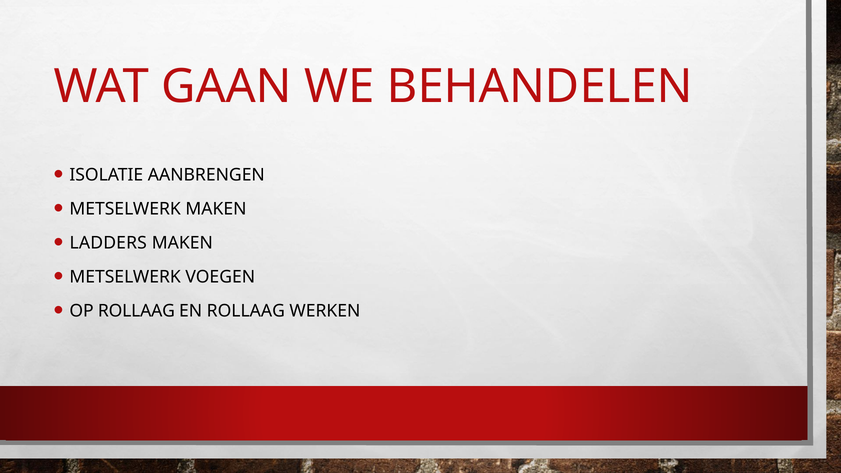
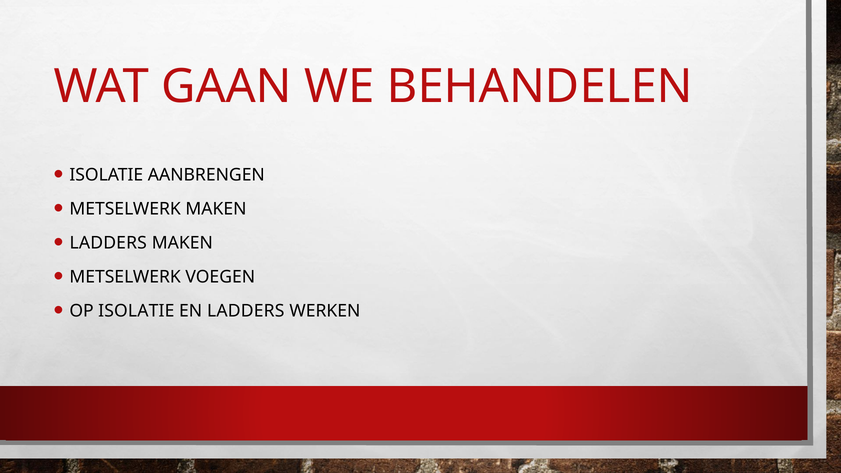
OP ROLLAAG: ROLLAAG -> ISOLATIE
EN ROLLAAG: ROLLAAG -> LADDERS
